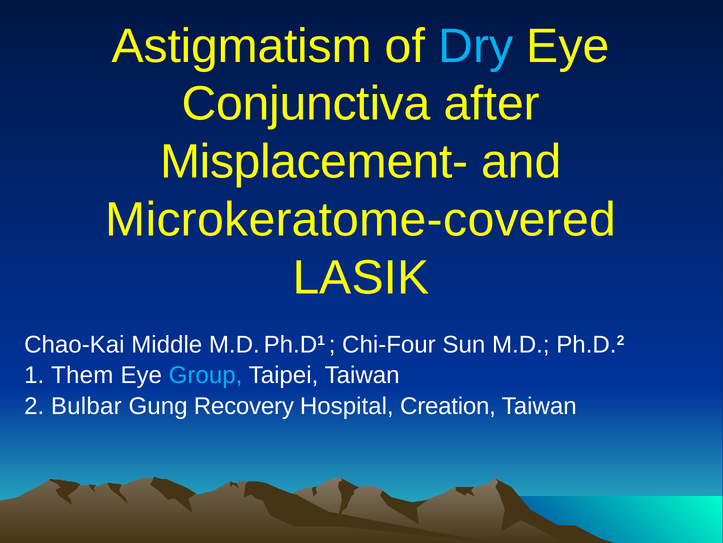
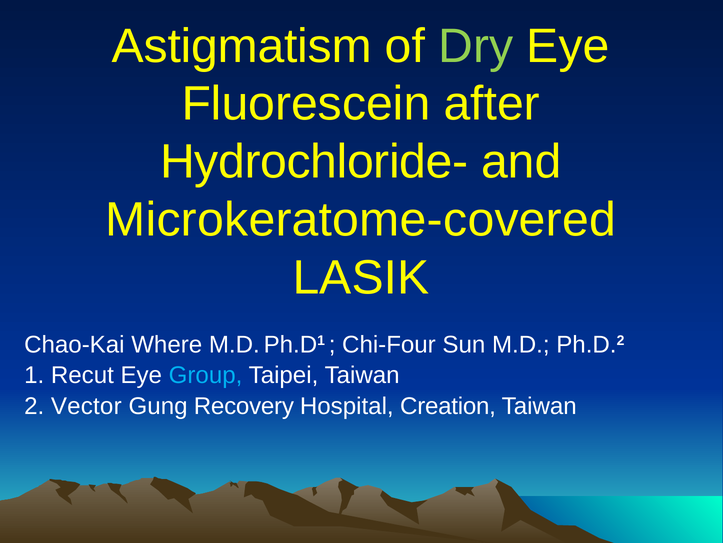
Dry colour: light blue -> light green
Conjunctiva: Conjunctiva -> Fluorescein
Misplacement-: Misplacement- -> Hydrochloride-
Middle: Middle -> Where
Them: Them -> Recut
Bulbar: Bulbar -> Vector
